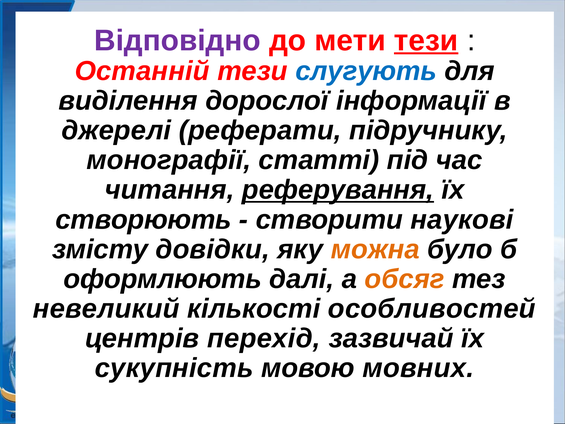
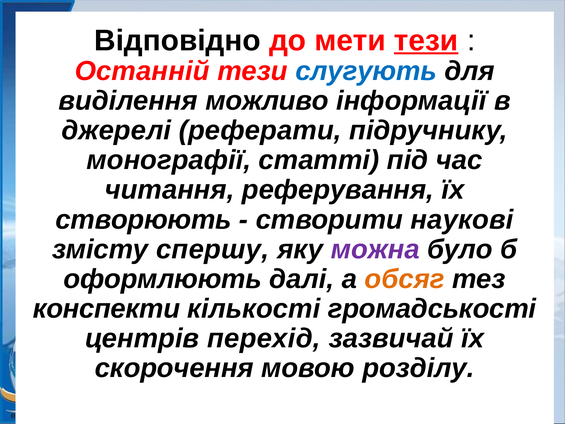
Відповідно colour: purple -> black
дорослої: дорослої -> можливо
реферування underline: present -> none
довідки: довідки -> спершу
можна colour: orange -> purple
невеликий: невеликий -> конспекти
особливостей: особливостей -> громадськості
сукупність: сукупність -> скорочення
мовних: мовних -> розділу
